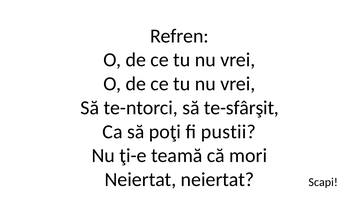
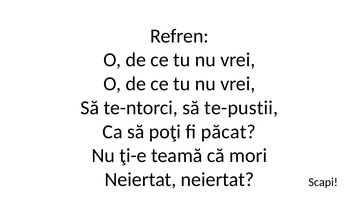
te-sfârşit: te-sfârşit -> te-pustii
pustii: pustii -> păcat
